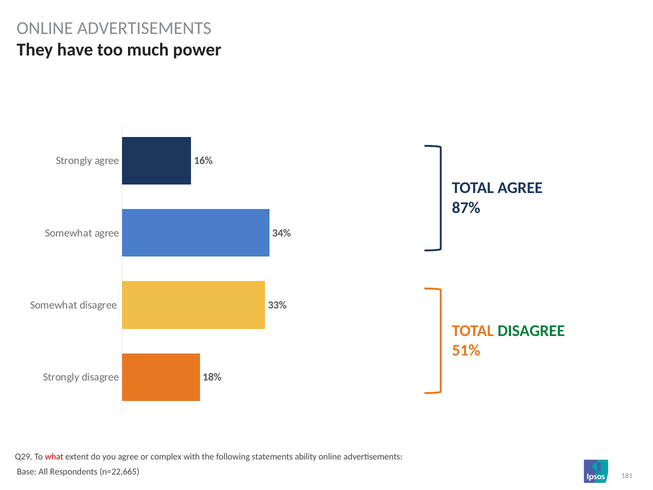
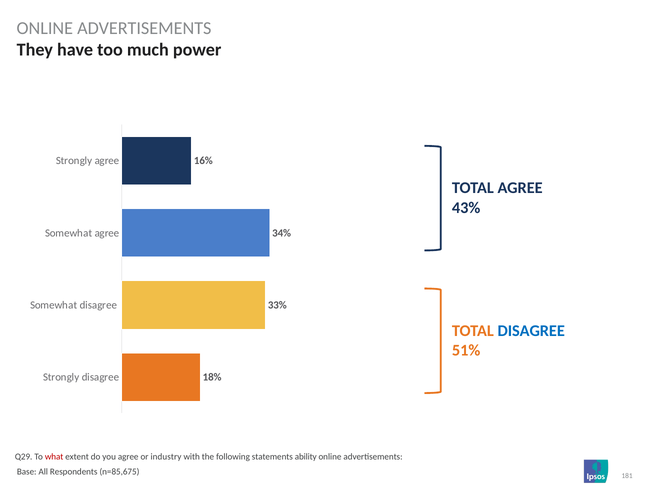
87%: 87% -> 43%
DISAGREE at (531, 330) colour: green -> blue
complex: complex -> industry
n=22,665: n=22,665 -> n=85,675
